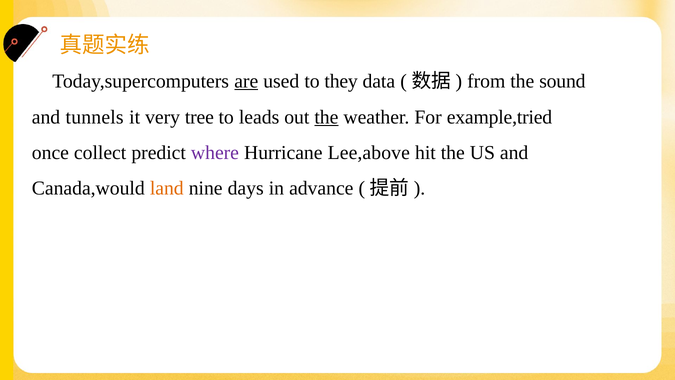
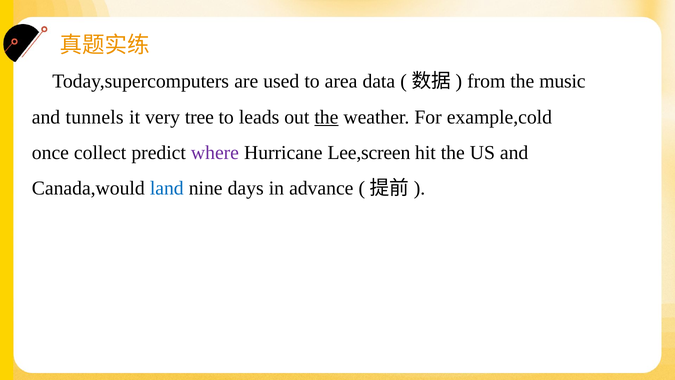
are underline: present -> none
they: they -> area
sound: sound -> music
example,tried: example,tried -> example,cold
Lee,above: Lee,above -> Lee,screen
land colour: orange -> blue
